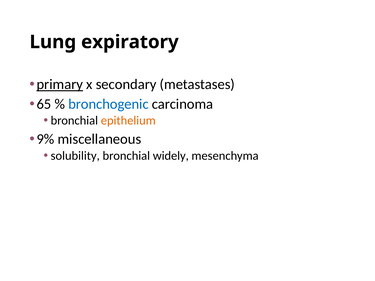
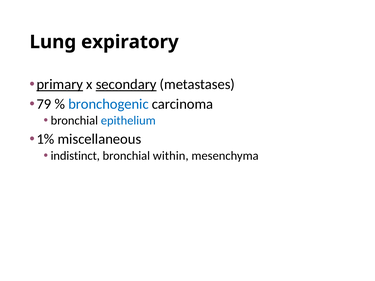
secondary underline: none -> present
65: 65 -> 79
epithelium colour: orange -> blue
9%: 9% -> 1%
solubility: solubility -> indistinct
widely: widely -> within
